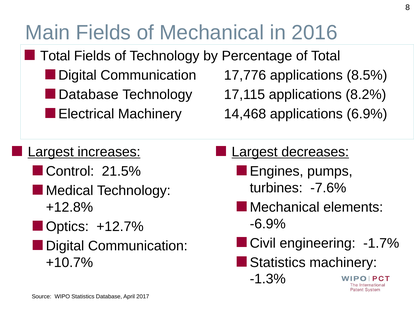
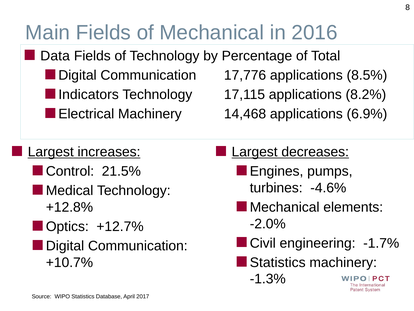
Total at (55, 56): Total -> Data
Database at (89, 94): Database -> Indicators
-7.6%: -7.6% -> -4.6%
-6.9%: -6.9% -> -2.0%
